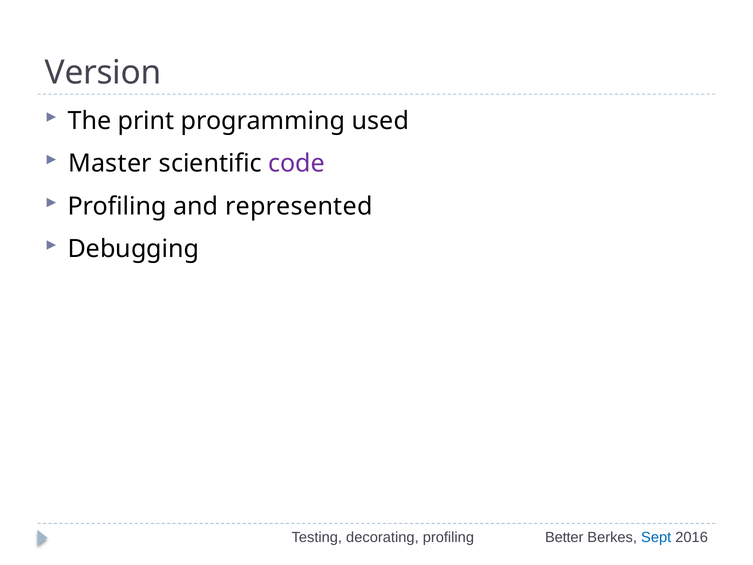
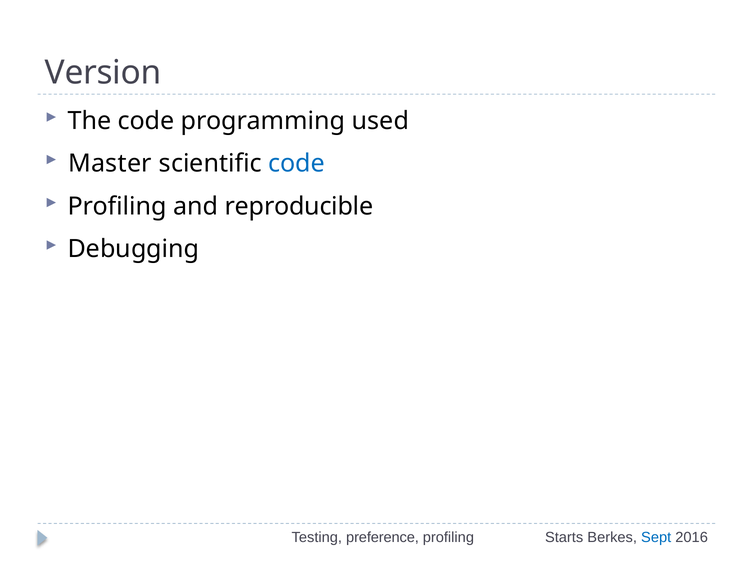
The print: print -> code
code at (297, 164) colour: purple -> blue
represented: represented -> reproducible
decorating: decorating -> preference
Better: Better -> Starts
